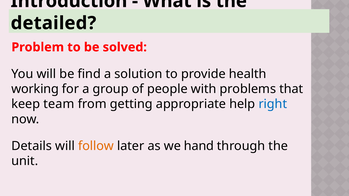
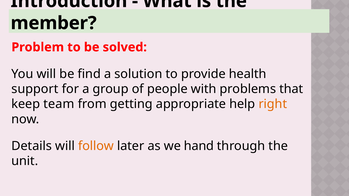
detailed: detailed -> member
working: working -> support
right colour: blue -> orange
